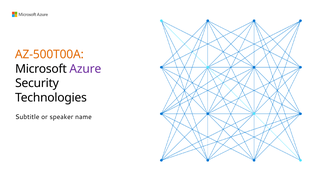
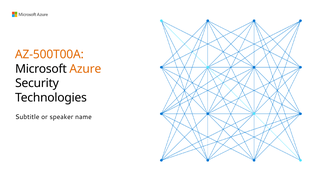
Azure colour: purple -> orange
